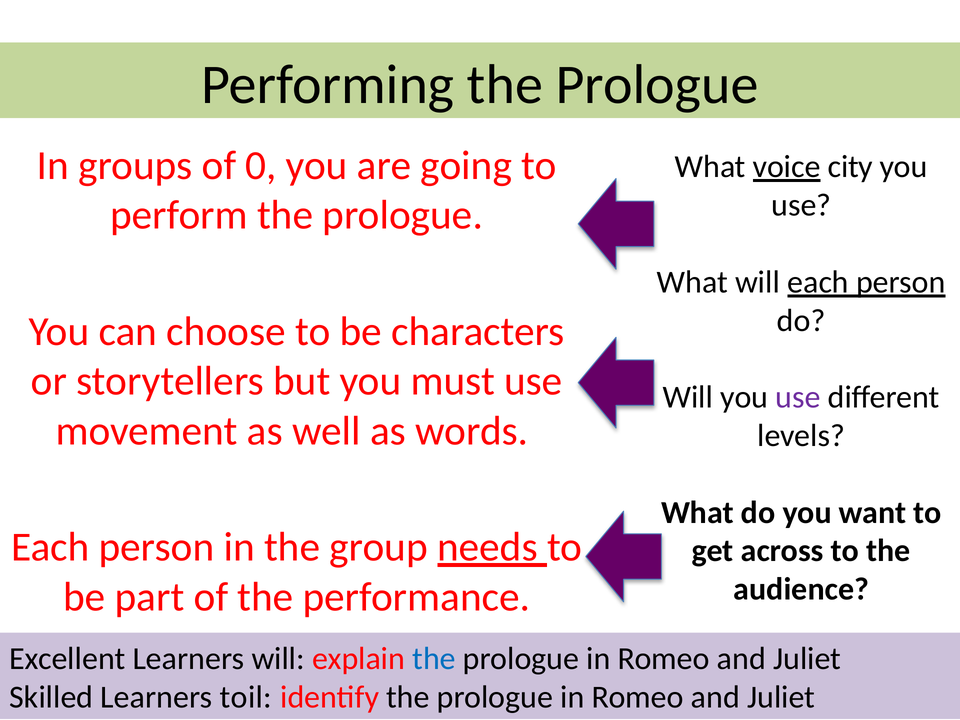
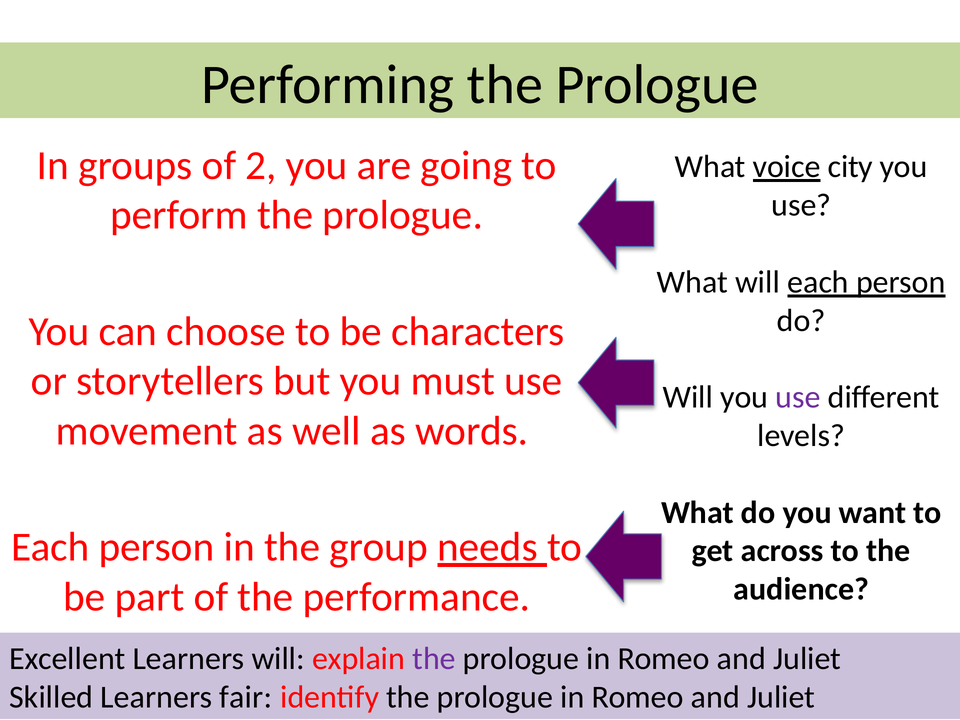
0: 0 -> 2
the at (434, 659) colour: blue -> purple
toil: toil -> fair
